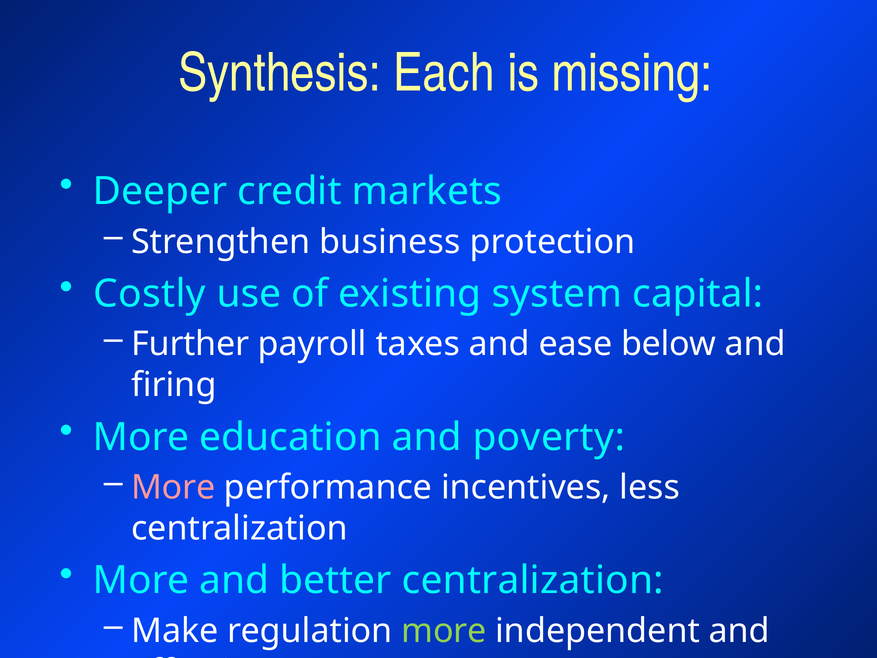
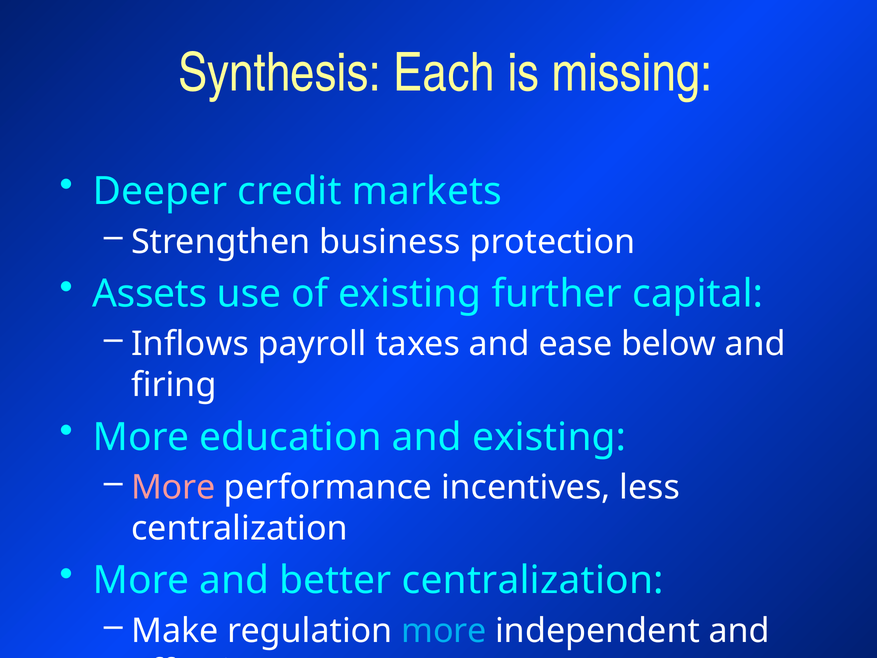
Costly: Costly -> Assets
system: system -> further
Further: Further -> Inflows
and poverty: poverty -> existing
more at (444, 631) colour: light green -> light blue
